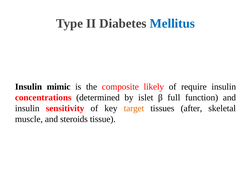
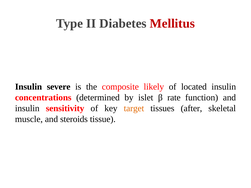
Mellitus colour: blue -> red
mimic: mimic -> severe
require: require -> located
full: full -> rate
